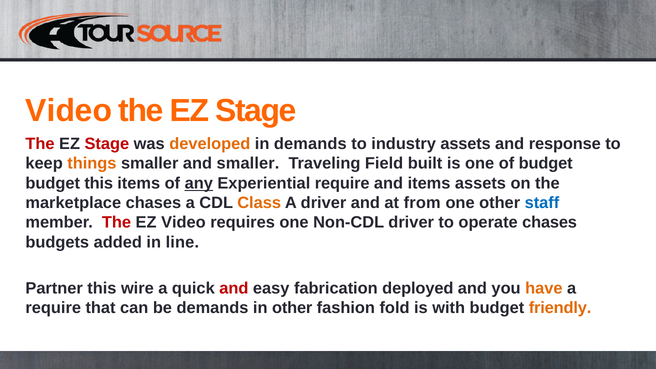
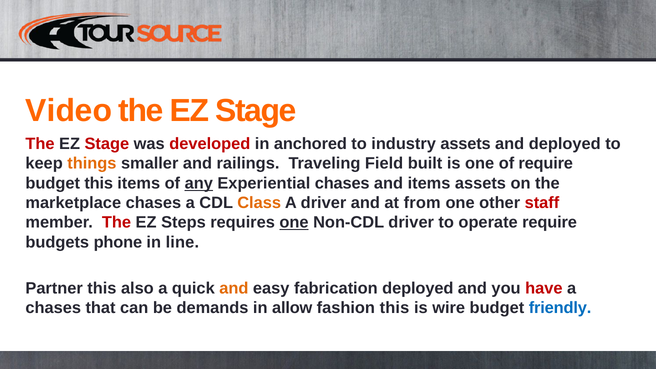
developed colour: orange -> red
in demands: demands -> anchored
and response: response -> deployed
and smaller: smaller -> railings
of budget: budget -> require
Experiential require: require -> chases
staff colour: blue -> red
EZ Video: Video -> Steps
one at (294, 223) underline: none -> present
operate chases: chases -> require
added: added -> phone
wire: wire -> also
and at (234, 288) colour: red -> orange
have colour: orange -> red
require at (53, 308): require -> chases
in other: other -> allow
fashion fold: fold -> this
with: with -> wire
friendly colour: orange -> blue
